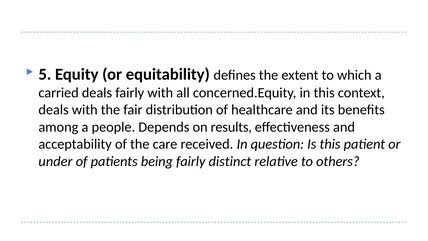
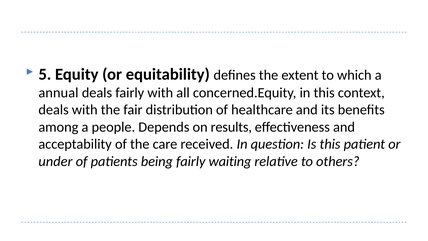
carried: carried -> annual
distinct: distinct -> waiting
